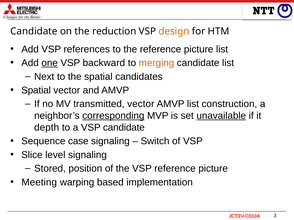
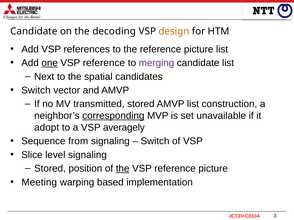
reduction: reduction -> decoding
backward at (104, 63): backward -> reference
merging colour: orange -> purple
Spatial at (36, 90): Spatial -> Switch
transmitted vector: vector -> stored
unavailable underline: present -> none
depth: depth -> adopt
VSP candidate: candidate -> averagely
case: case -> from
the at (123, 169) underline: none -> present
